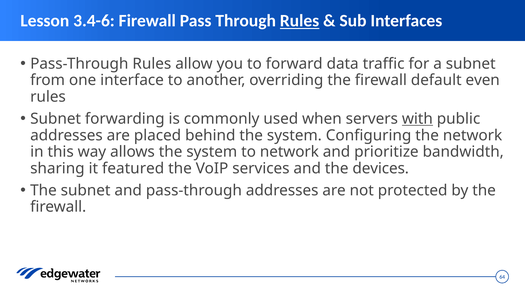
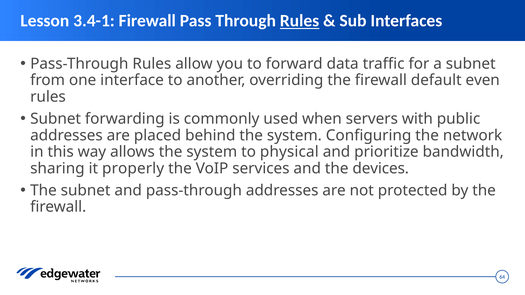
3.4-6: 3.4-6 -> 3.4-1
with underline: present -> none
to network: network -> physical
featured: featured -> properly
